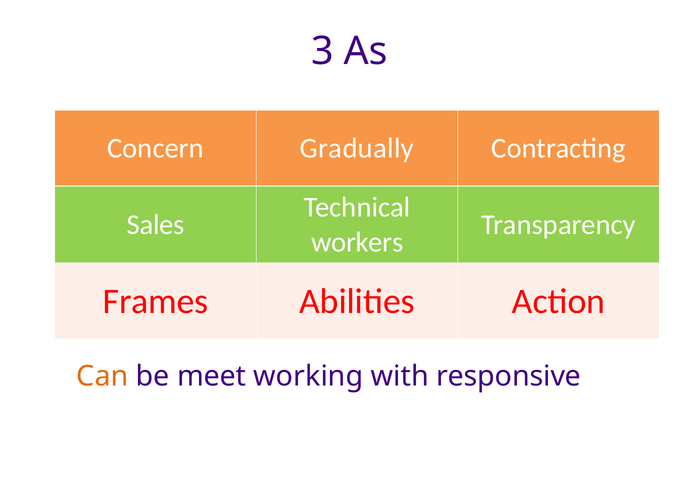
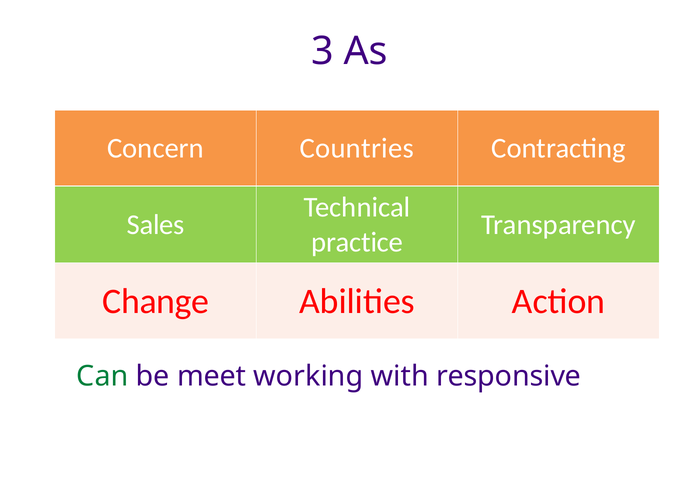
Gradually: Gradually -> Countries
workers: workers -> practice
Frames: Frames -> Change
Can colour: orange -> green
